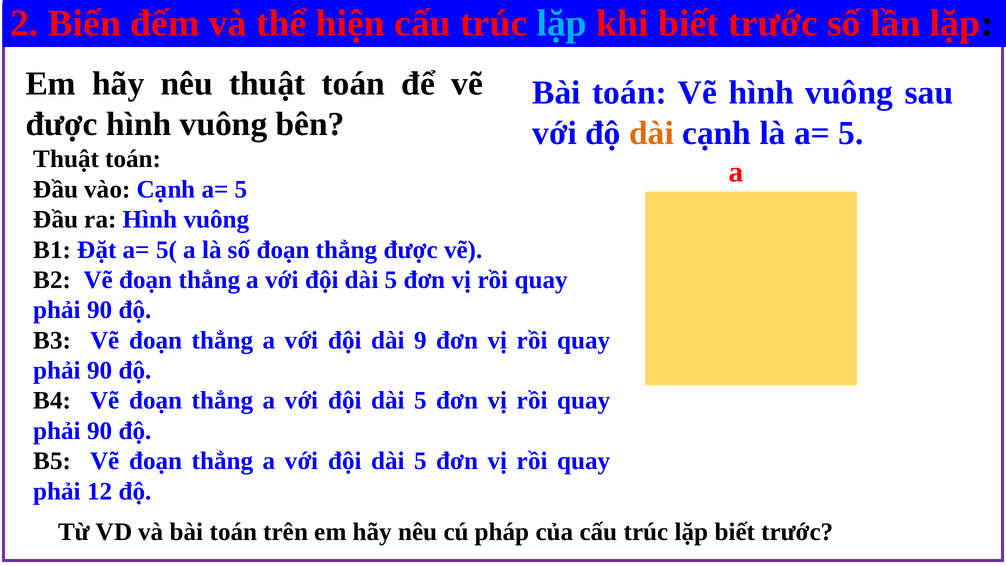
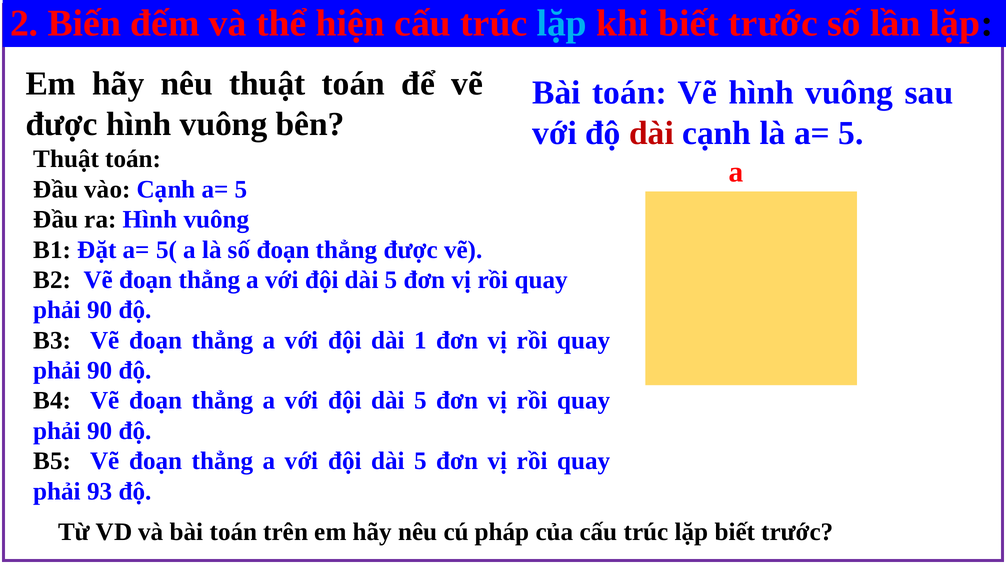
dài at (651, 133) colour: orange -> red
9: 9 -> 1
12: 12 -> 93
